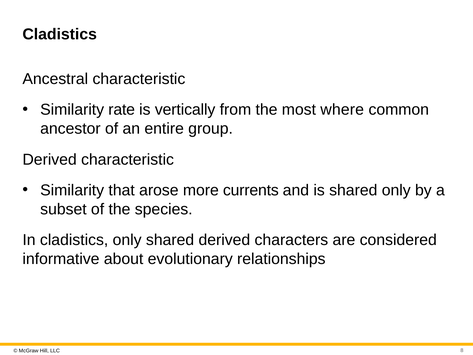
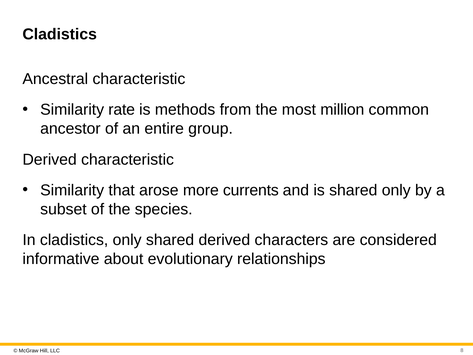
vertically: vertically -> methods
where: where -> million
